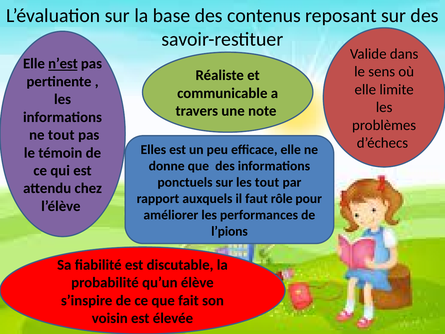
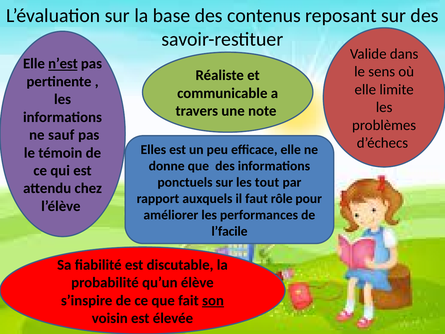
ne tout: tout -> sauf
l’pions: l’pions -> l’facile
son underline: none -> present
